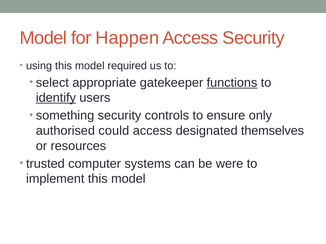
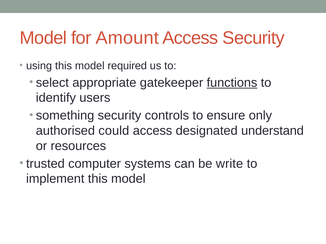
Happen: Happen -> Amount
identify underline: present -> none
themselves: themselves -> understand
were: were -> write
